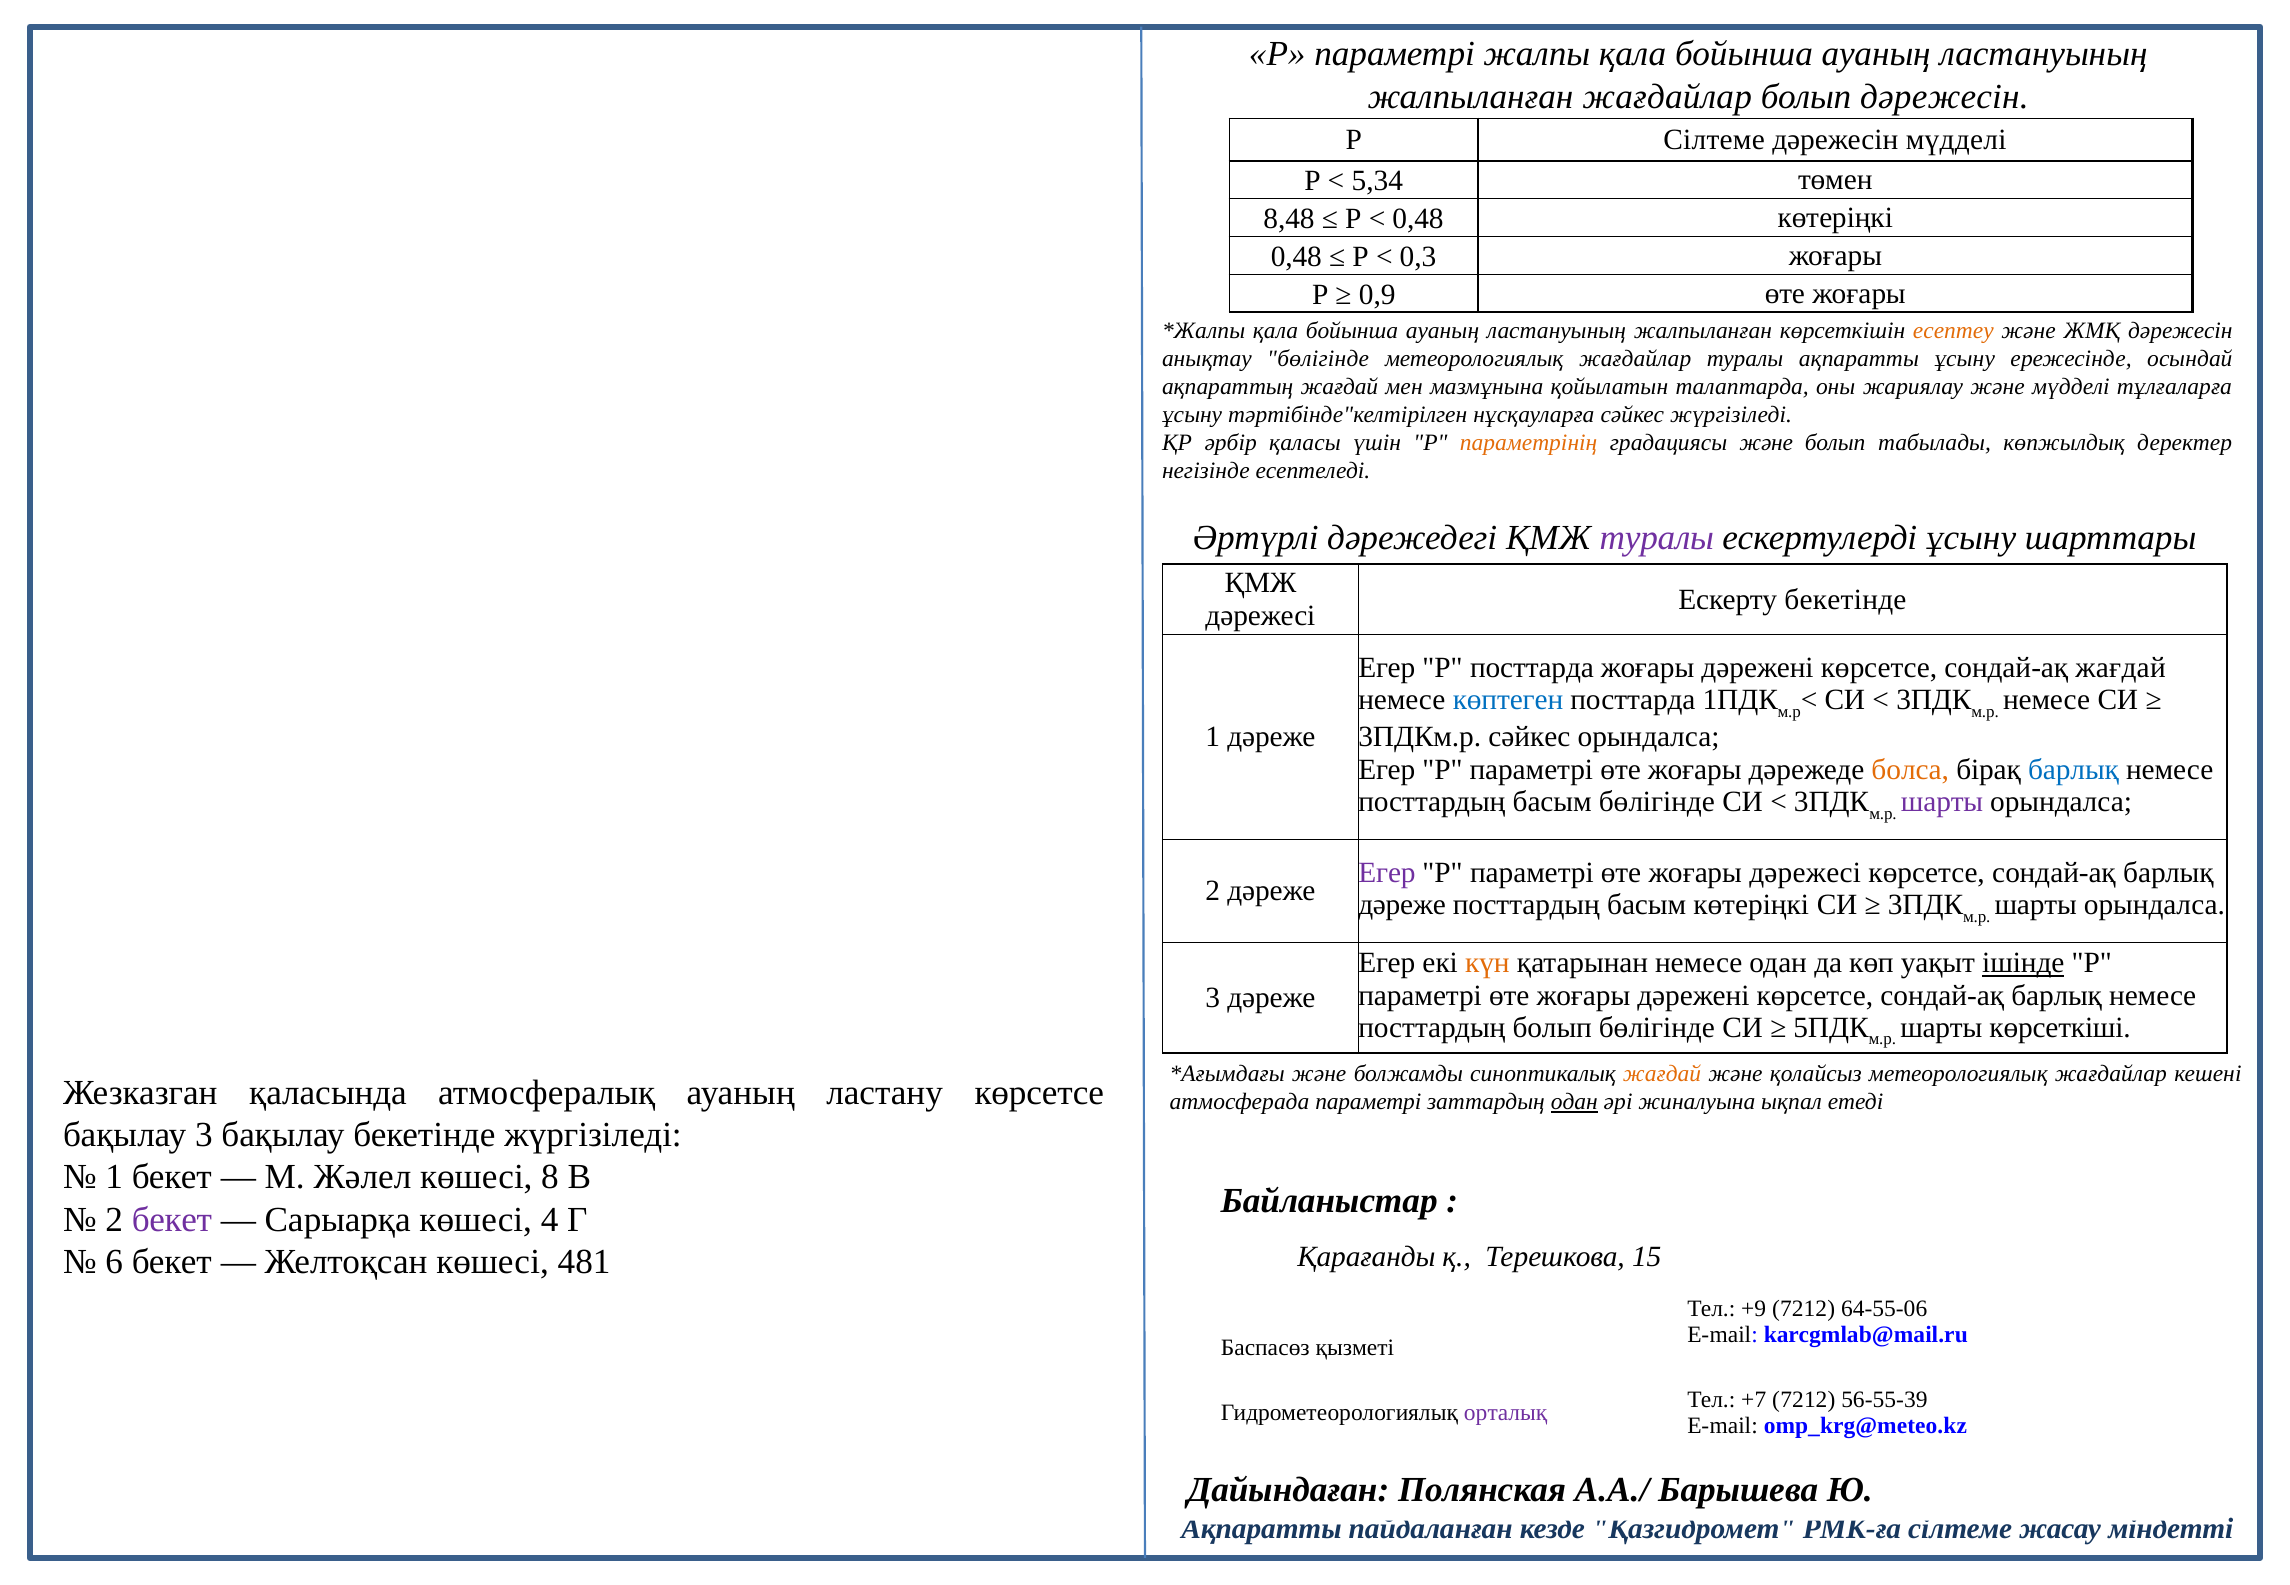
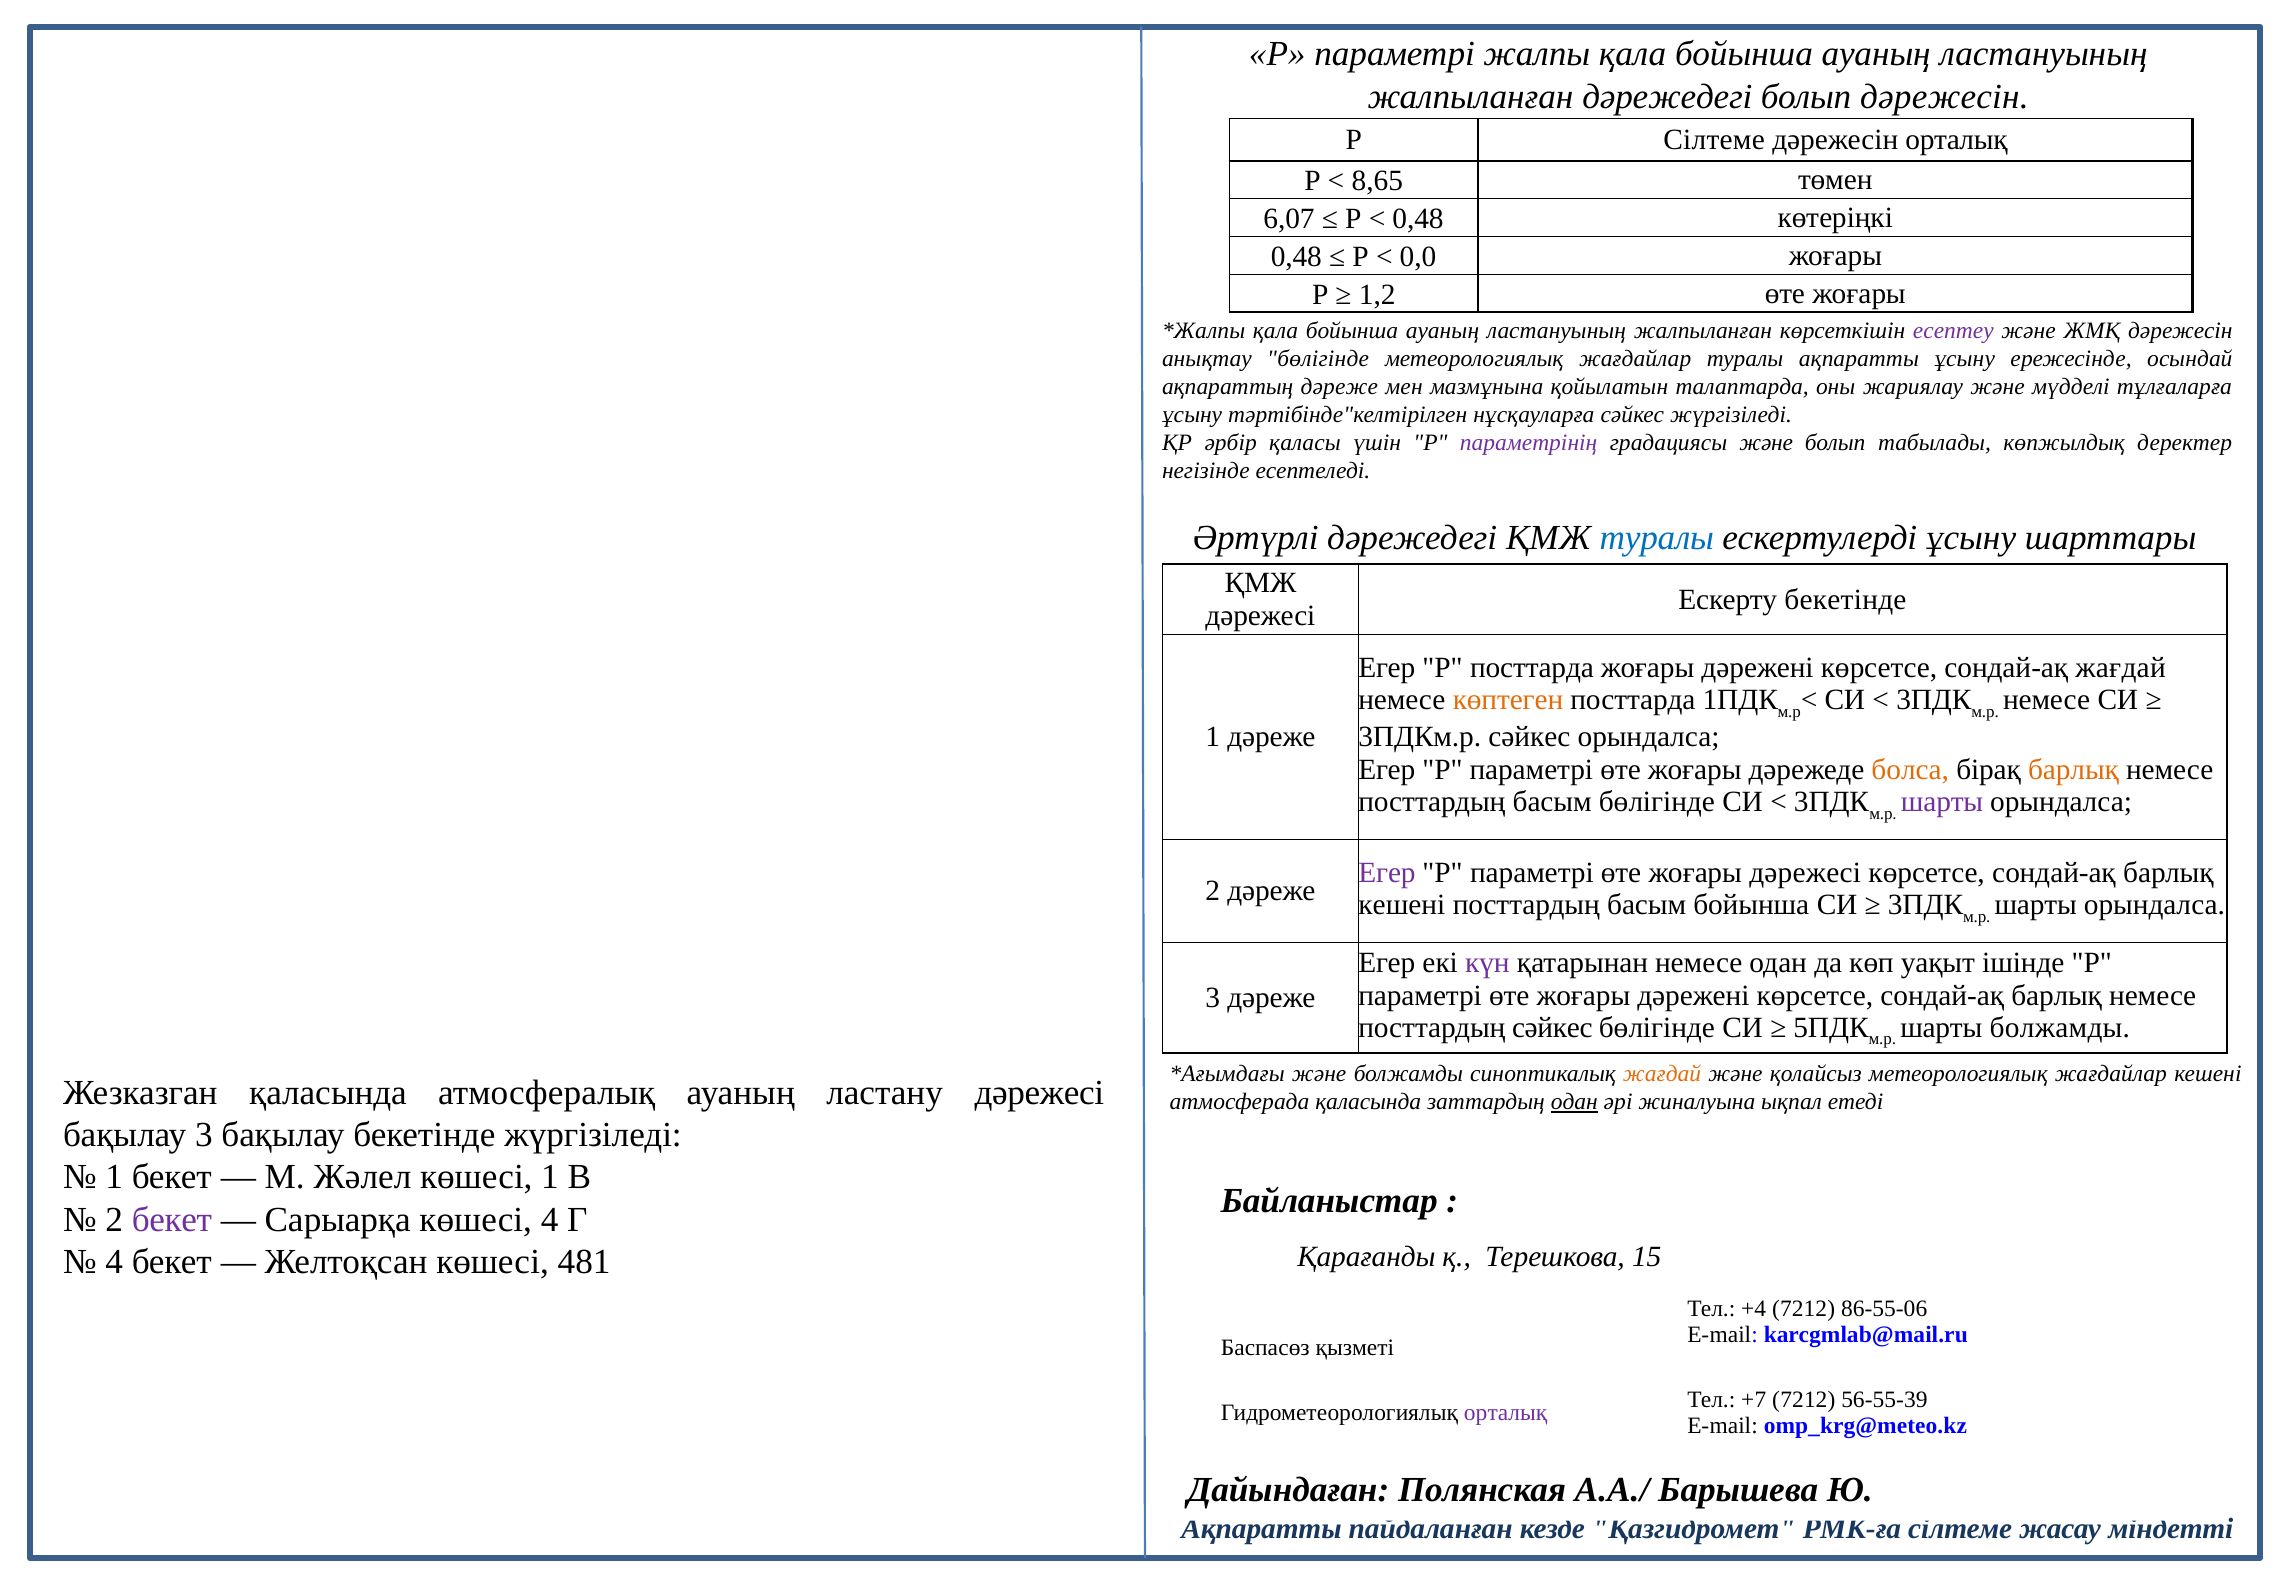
жалпыланған жағдайлар: жағдайлар -> дәрежедегі
дәрежесін мүдделі: мүдделі -> орталық
5,34: 5,34 -> 8,65
8,48: 8,48 -> 6,07
0,3: 0,3 -> 0,0
0,9: 0,9 -> 1,2
есептеу colour: orange -> purple
ақпараттың жағдай: жағдай -> дәреже
параметрінің colour: orange -> purple
туралы at (1657, 538) colour: purple -> blue
көптеген colour: blue -> orange
барлық at (2074, 770) colour: blue -> orange
дәреже at (1402, 905): дәреже -> кешені
басым көтеріңкі: көтеріңкі -> бойынша
күн colour: orange -> purple
ішінде underline: present -> none
посттардың болып: болып -> сәйкес
шарты көрсеткіші: көрсеткіші -> болжамды
ластану көрсетсе: көрсетсе -> дәрежесі
атмосферада параметрі: параметрі -> қаласында
көшесі 8: 8 -> 1
6 at (114, 1262): 6 -> 4
+9: +9 -> +4
64-55-06: 64-55-06 -> 86-55-06
